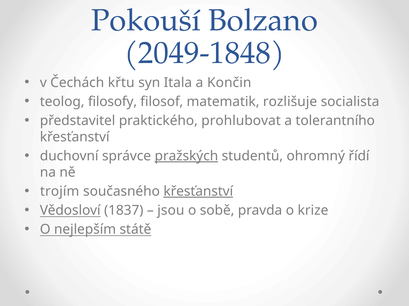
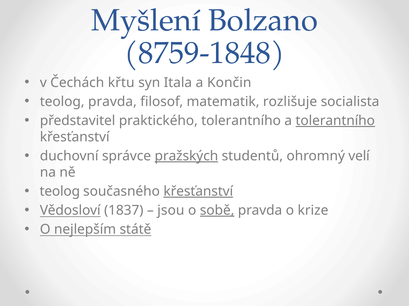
Pokouší: Pokouší -> Myšlení
2049-1848: 2049-1848 -> 8759-1848
teolog filosofy: filosofy -> pravda
praktického prohlubovat: prohlubovat -> tolerantního
tolerantního at (335, 121) underline: none -> present
řídí: řídí -> velí
trojím at (60, 192): trojím -> teolog
sobě underline: none -> present
